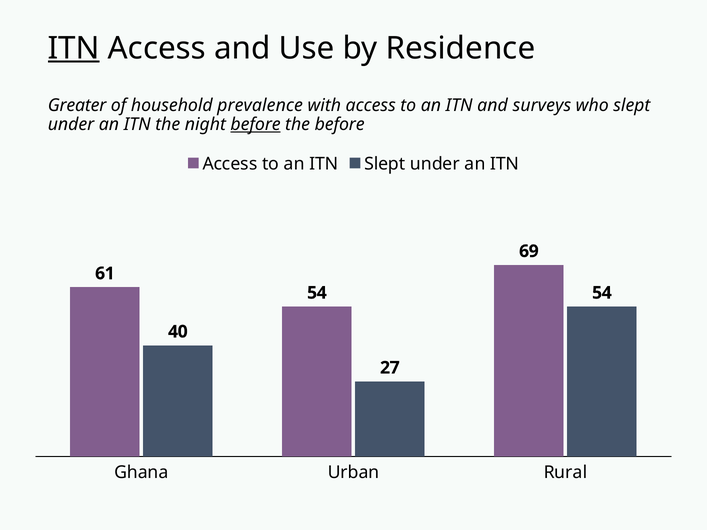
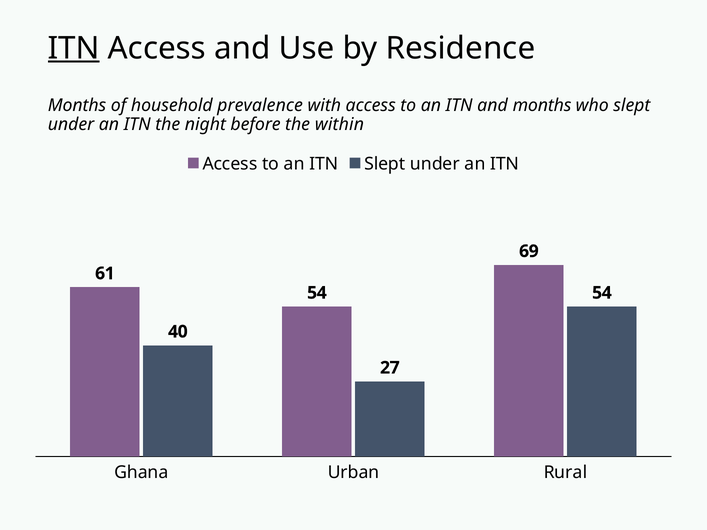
Greater at (77, 106): Greater -> Months
and surveys: surveys -> months
before at (256, 125) underline: present -> none
the before: before -> within
